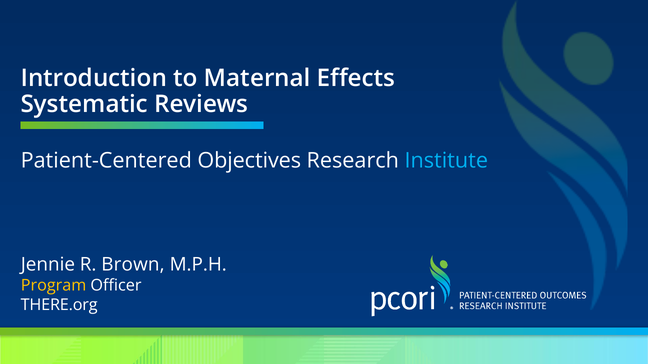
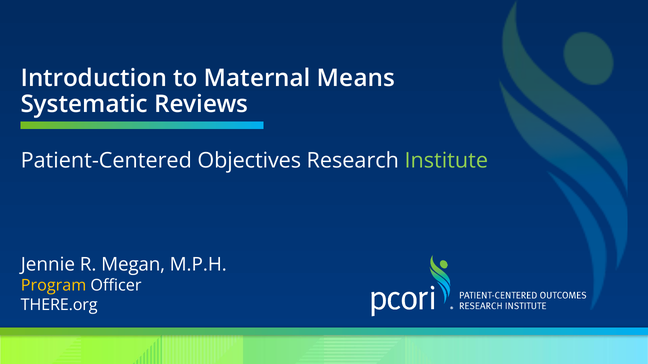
Effects: Effects -> Means
Institute colour: light blue -> light green
Brown: Brown -> Megan
